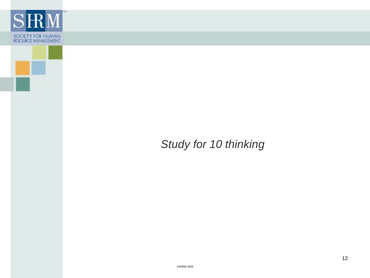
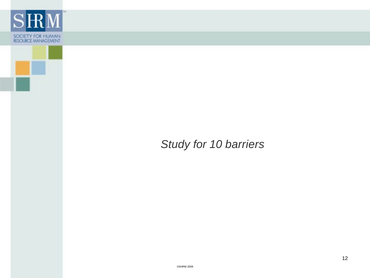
thinking: thinking -> barriers
